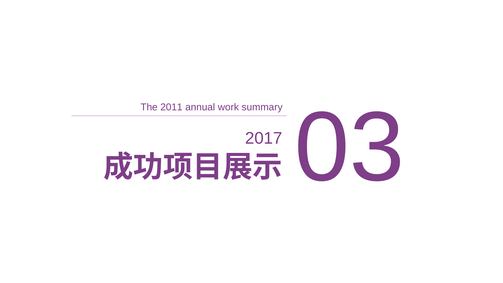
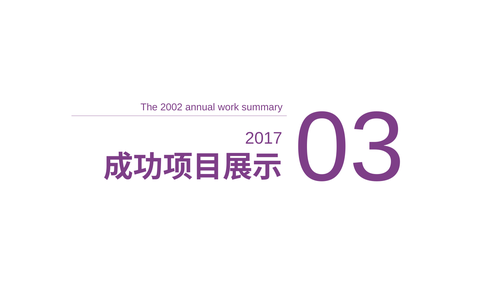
2011: 2011 -> 2002
